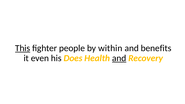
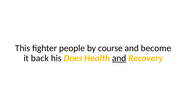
This underline: present -> none
within: within -> course
benefits: benefits -> become
even: even -> back
